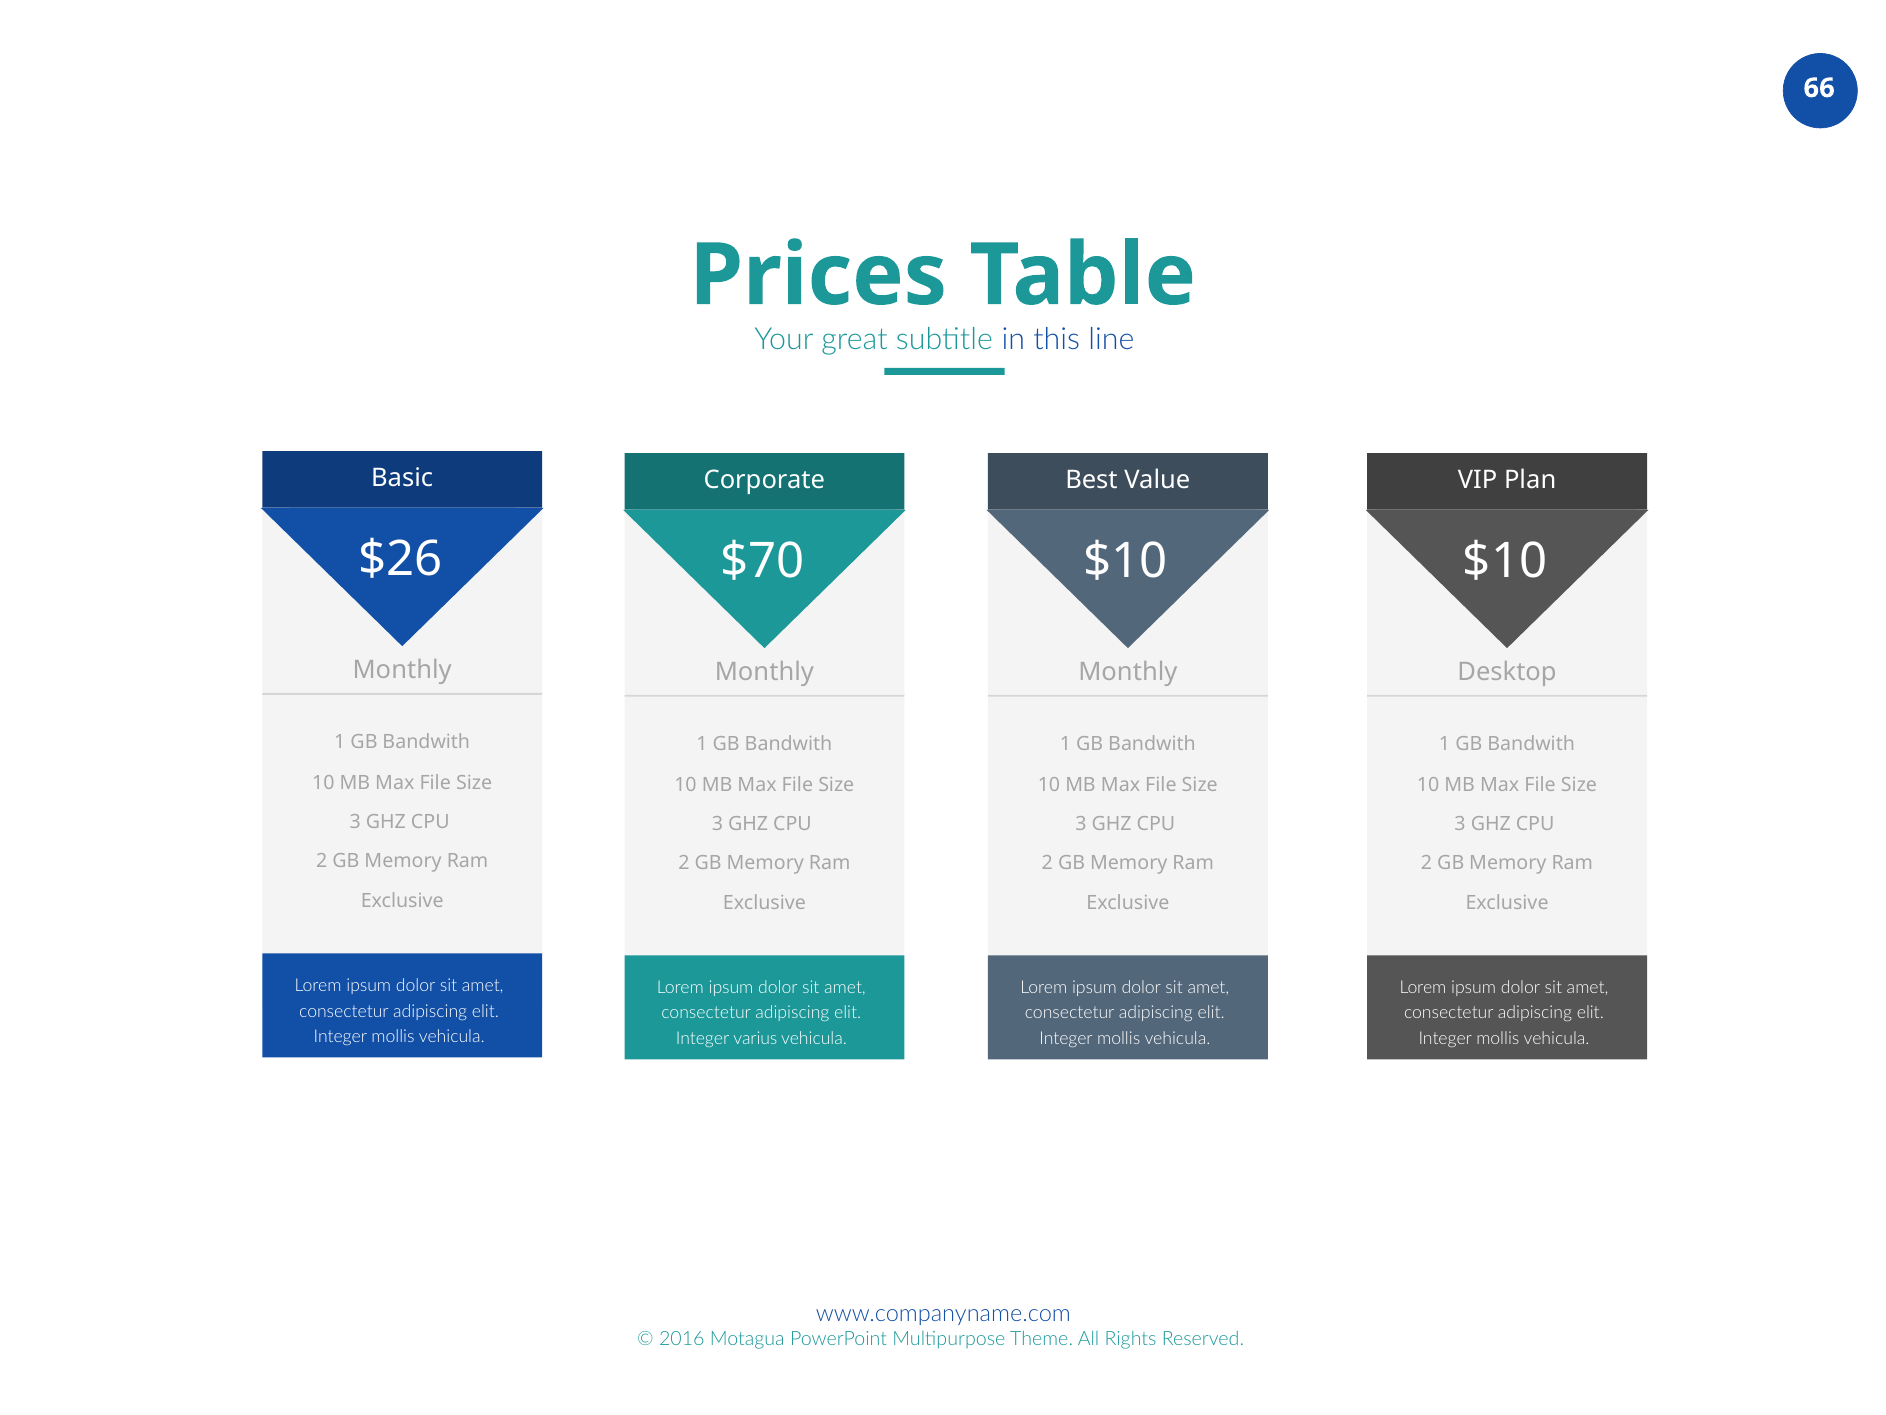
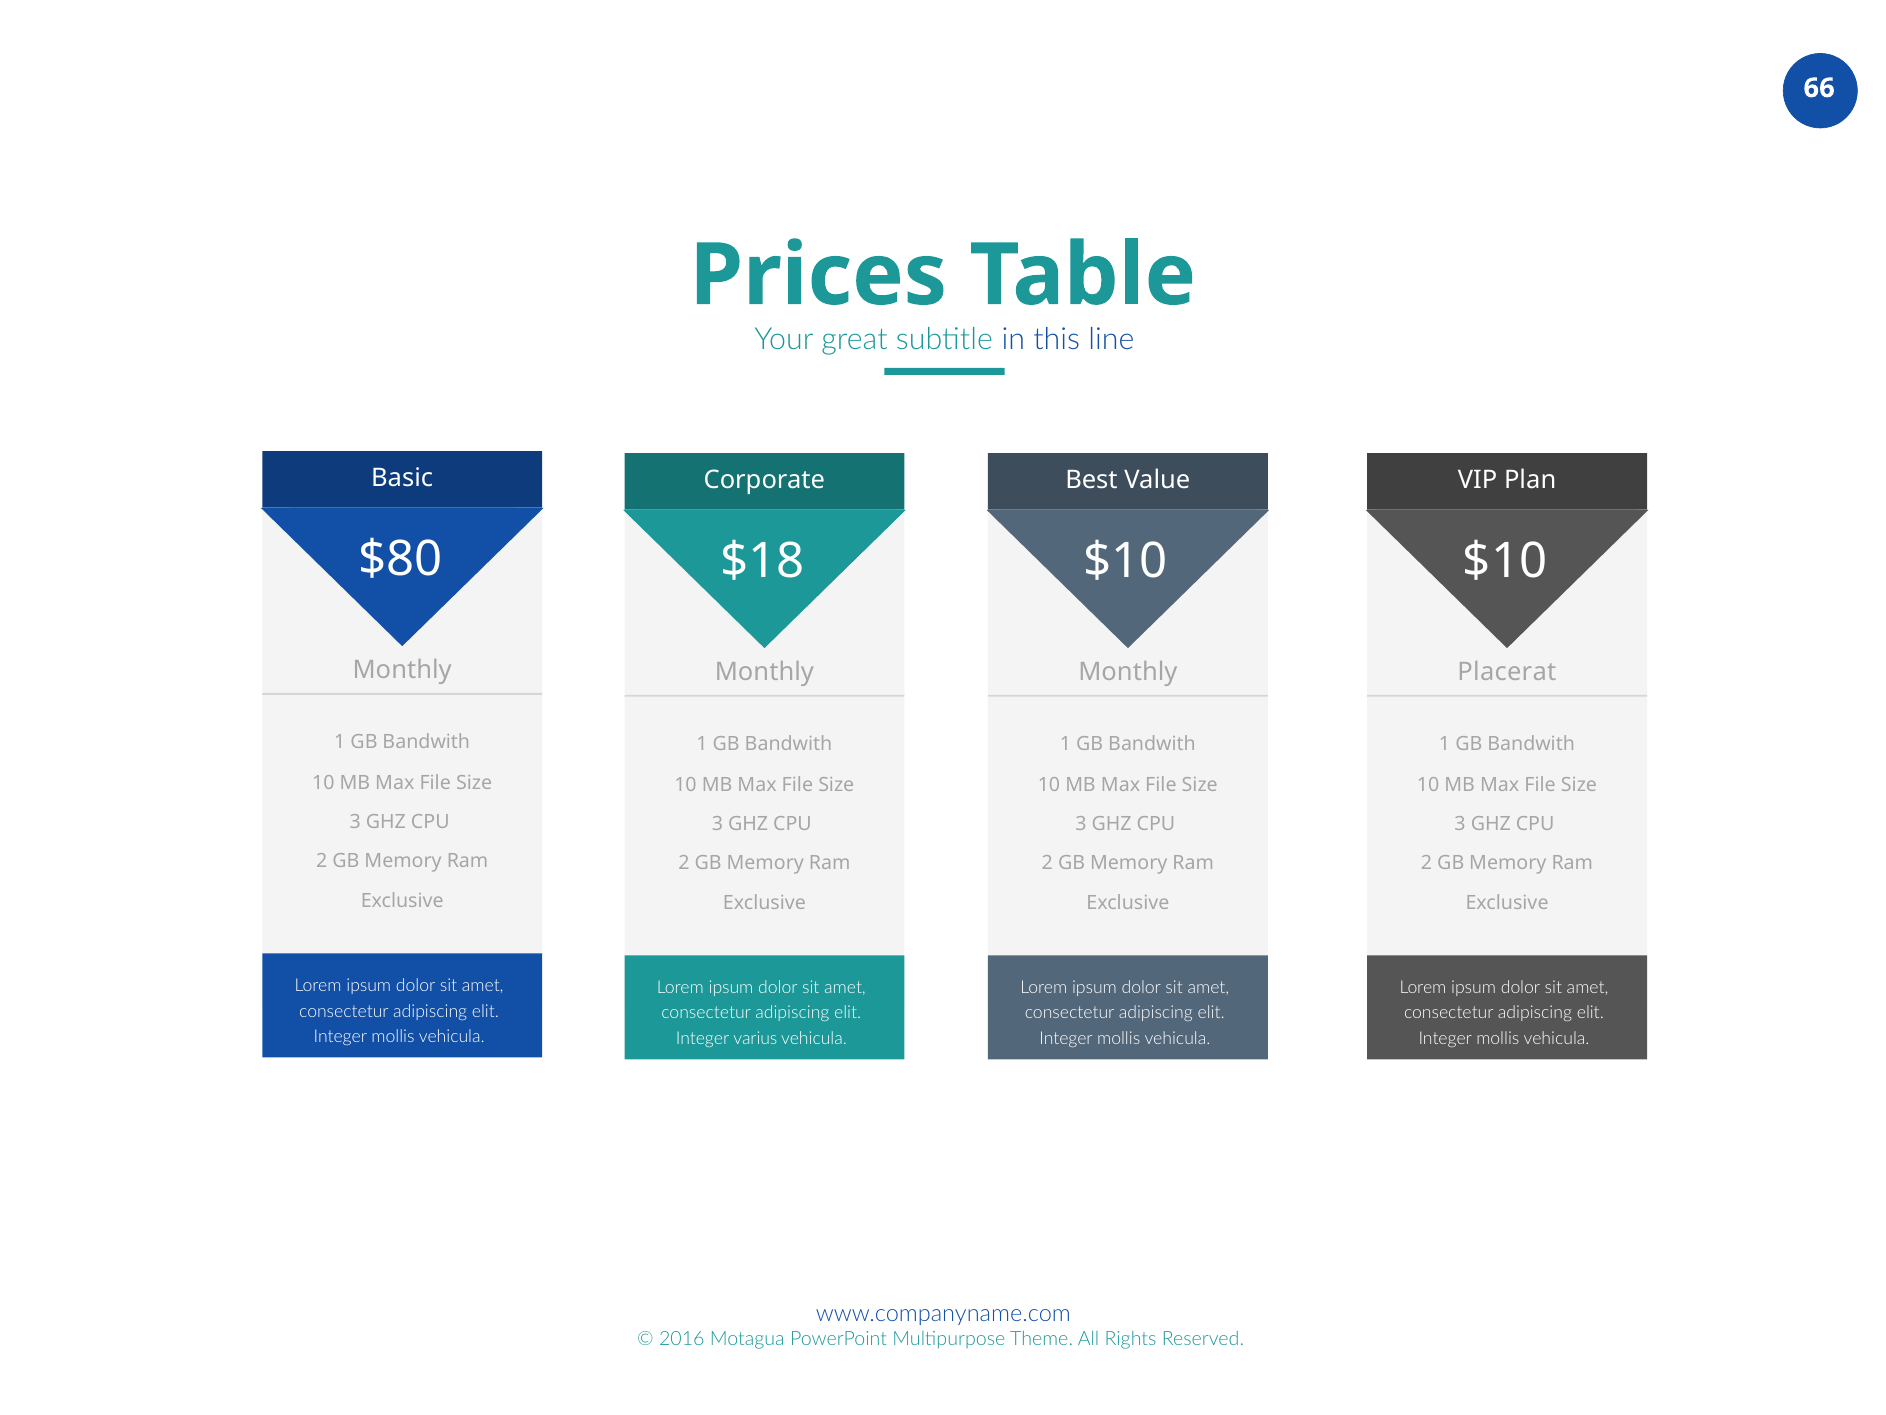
$26: $26 -> $80
$70: $70 -> $18
Desktop: Desktop -> Placerat
